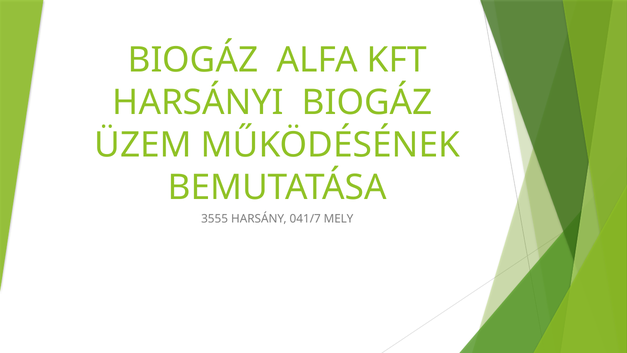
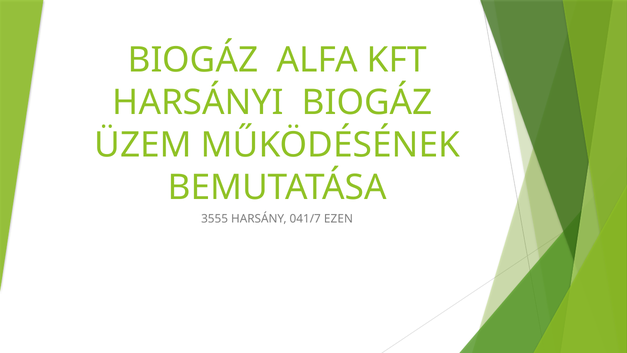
MELY: MELY -> EZEN
